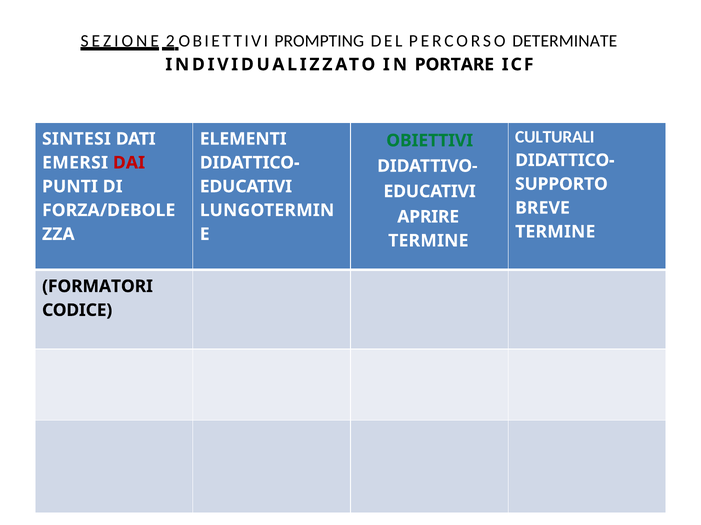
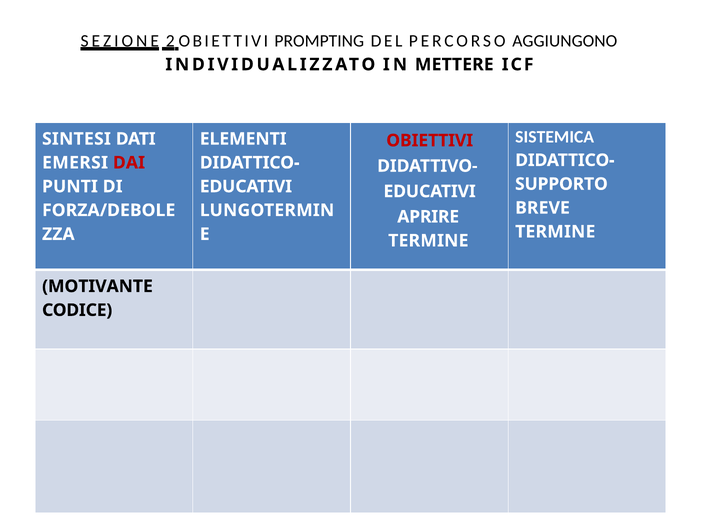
DETERMINATE: DETERMINATE -> AGGIUNGONO
PORTARE: PORTARE -> METTERE
CULTURALI: CULTURALI -> SISTEMICA
OBIETTIVI at (430, 141) colour: green -> red
FORMATORI: FORMATORI -> MOTIVANTE
